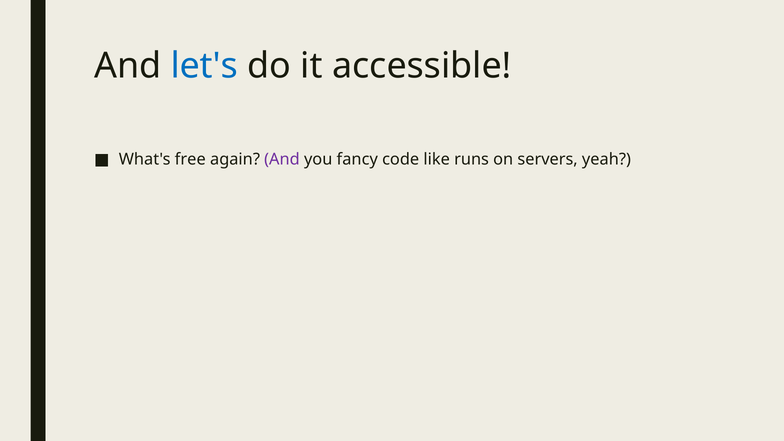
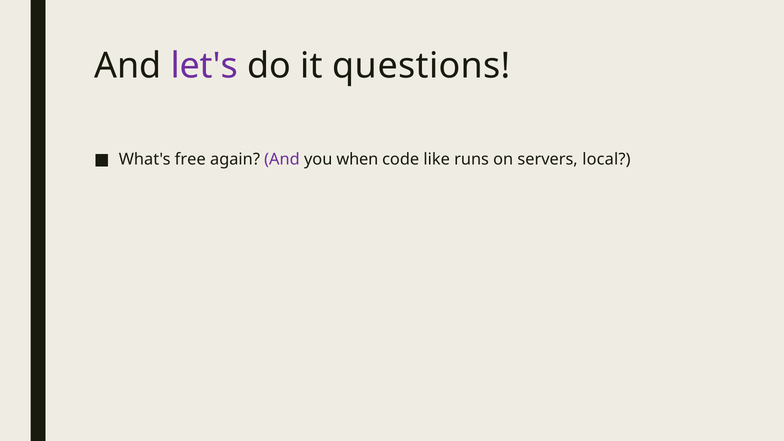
let's colour: blue -> purple
accessible: accessible -> questions
fancy: fancy -> when
yeah: yeah -> local
